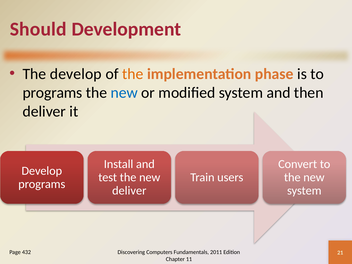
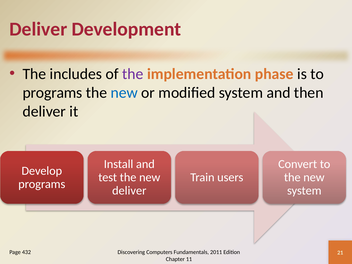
Should at (38, 29): Should -> Deliver
The develop: develop -> includes
the at (133, 74) colour: orange -> purple
